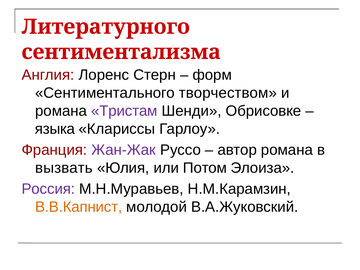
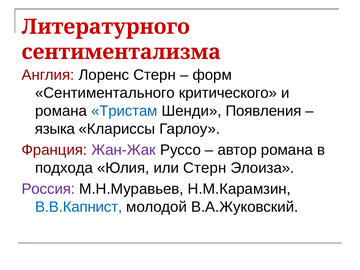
творчеством: творчеством -> критического
Тристам colour: purple -> blue
Обрисовке: Обрисовке -> Появления
вызвать: вызвать -> подхода
или Потом: Потом -> Стерн
В.В.Капнист colour: orange -> blue
